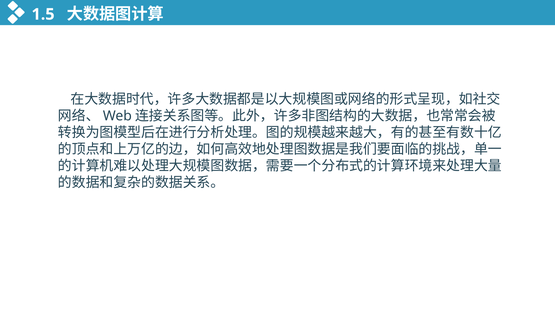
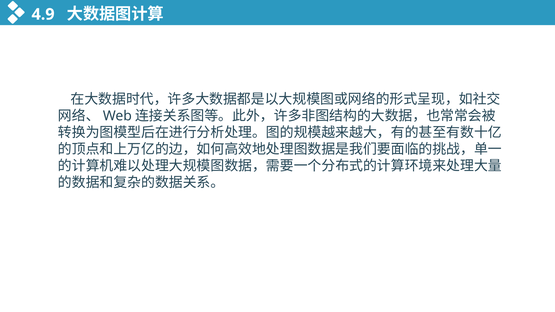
1.5: 1.5 -> 4.9
